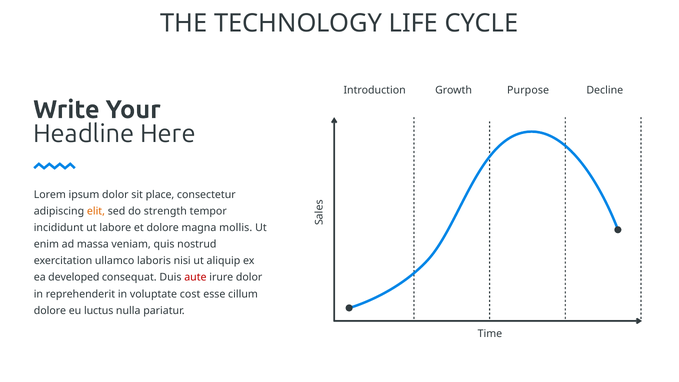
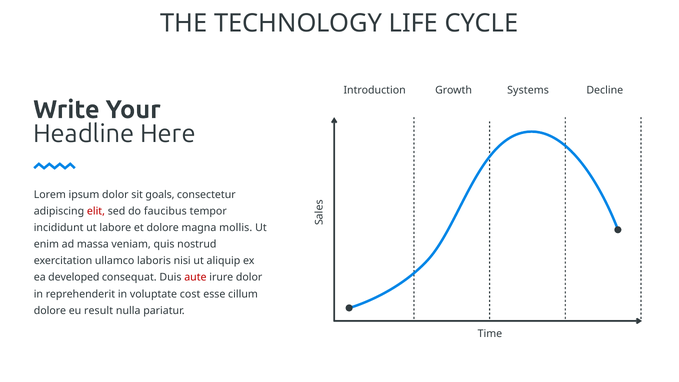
Purpose: Purpose -> Systems
place: place -> goals
elit colour: orange -> red
strength: strength -> faucibus
luctus: luctus -> result
